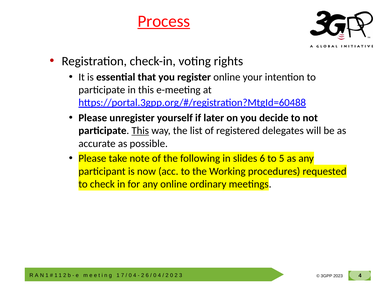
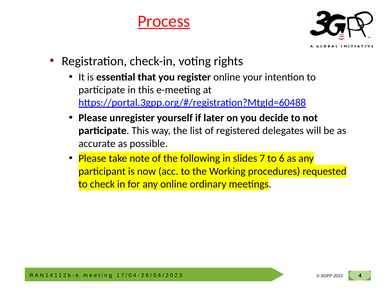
This at (140, 131) underline: present -> none
slides 6: 6 -> 7
to 5: 5 -> 6
